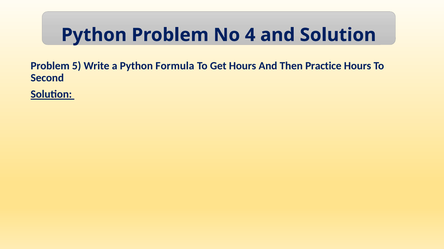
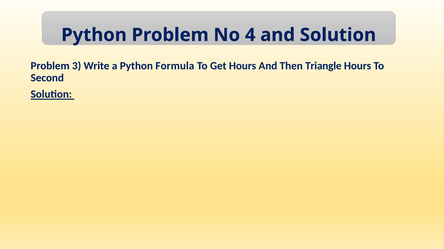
5: 5 -> 3
Practice: Practice -> Triangle
